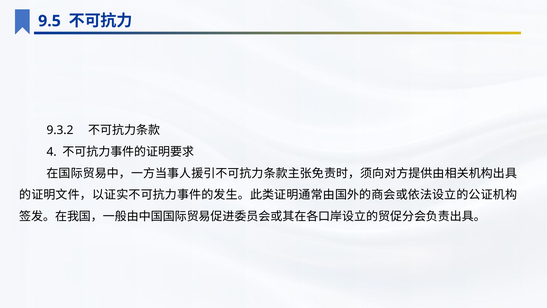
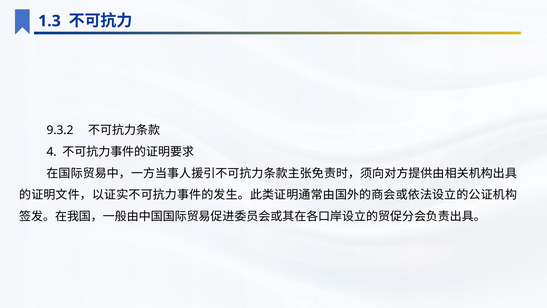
9.5: 9.5 -> 1.3
